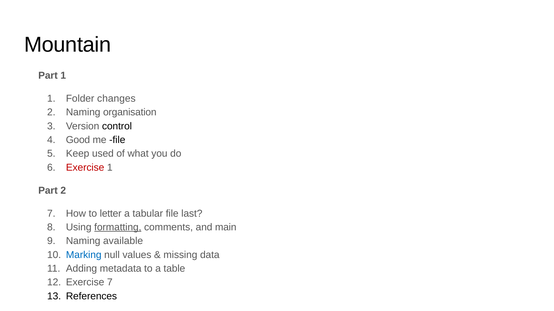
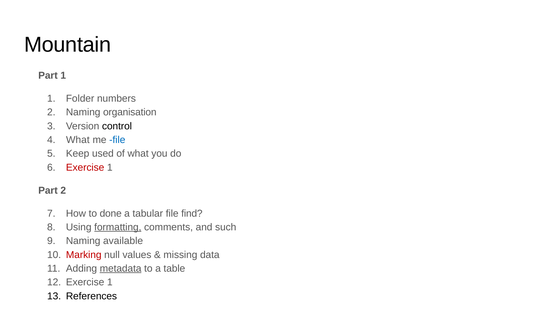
changes: changes -> numbers
Good at (78, 140): Good -> What
file at (117, 140) colour: black -> blue
letter: letter -> done
last: last -> find
main: main -> such
Marking colour: blue -> red
metadata underline: none -> present
7 at (110, 283): 7 -> 1
